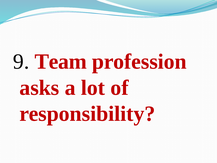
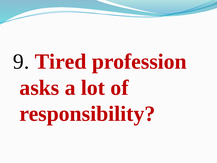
Team: Team -> Tired
